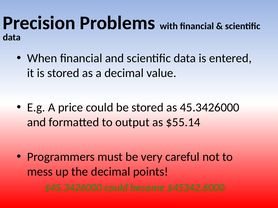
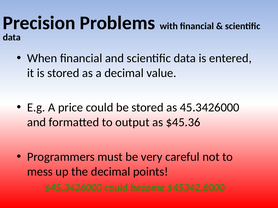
$55.14: $55.14 -> $45.36
